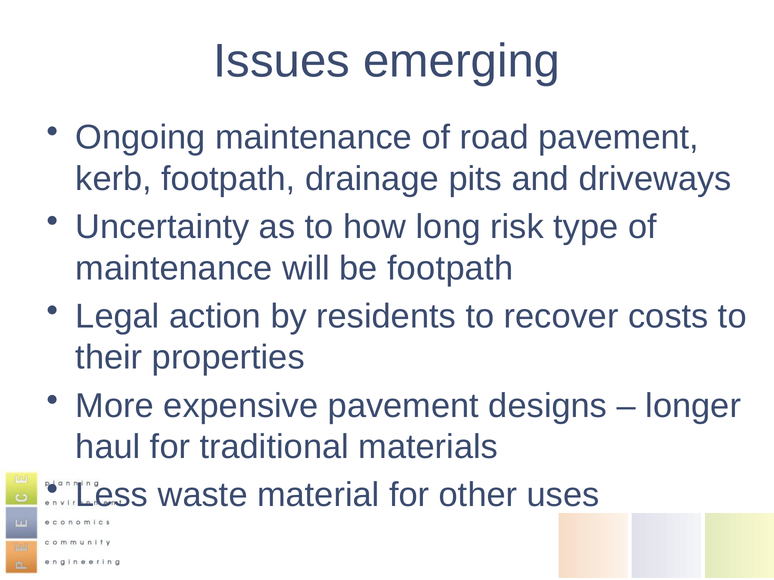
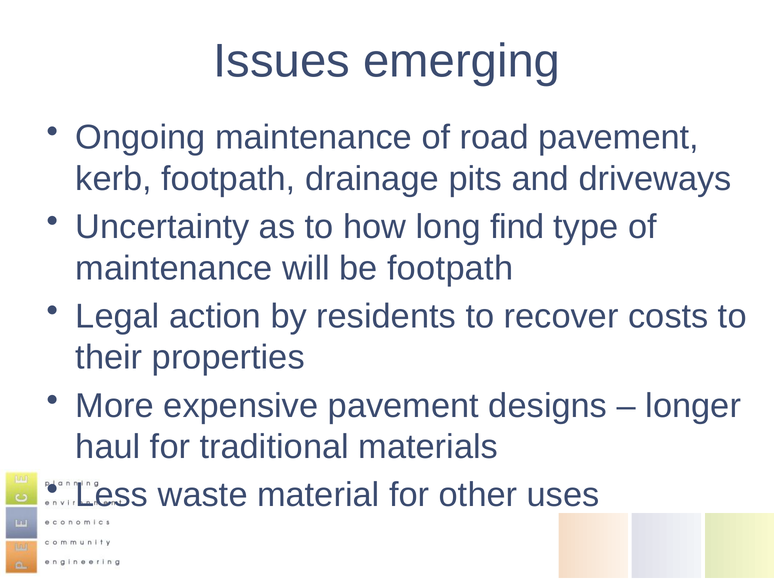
risk: risk -> find
